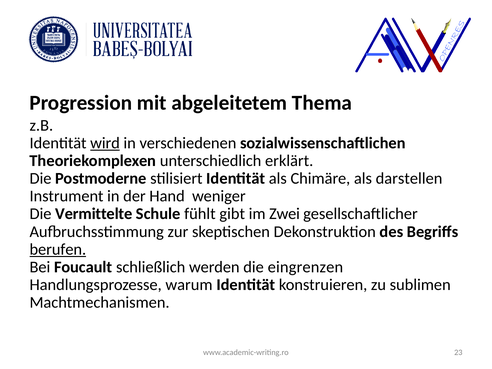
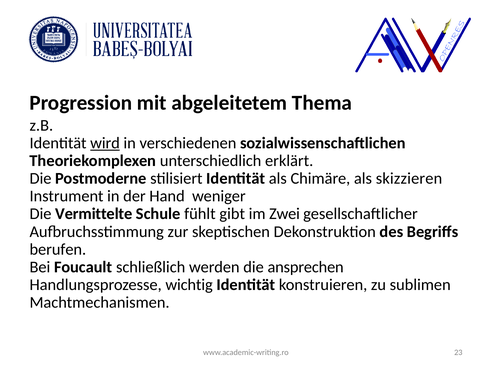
darstellen: darstellen -> skizzieren
berufen underline: present -> none
eingrenzen: eingrenzen -> ansprechen
warum: warum -> wichtig
